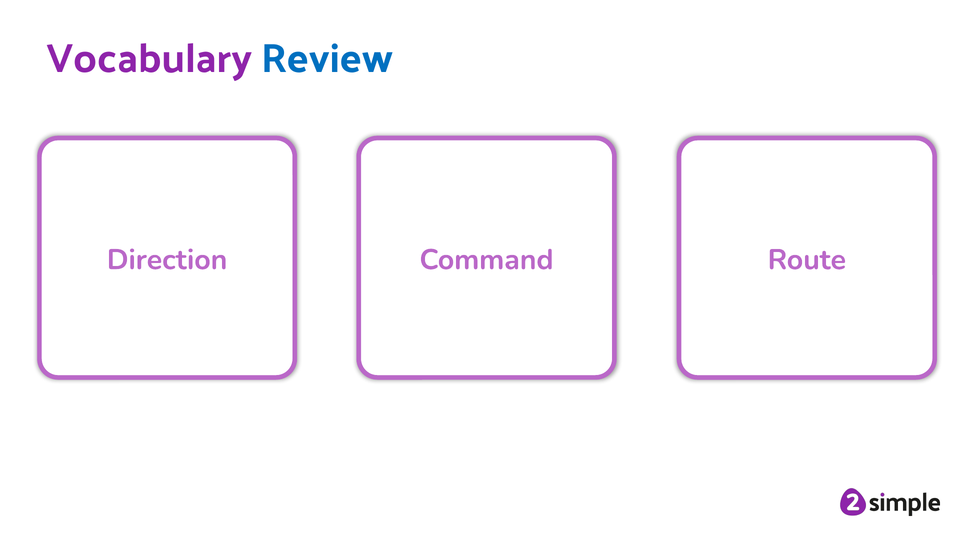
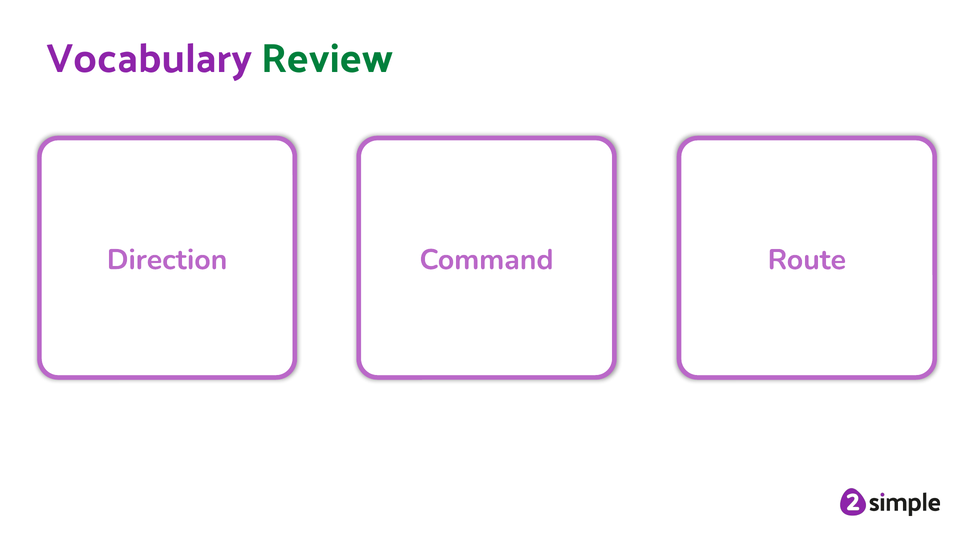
Review colour: blue -> green
